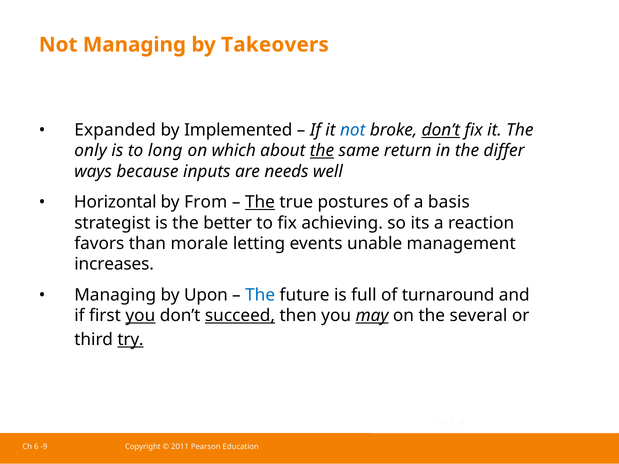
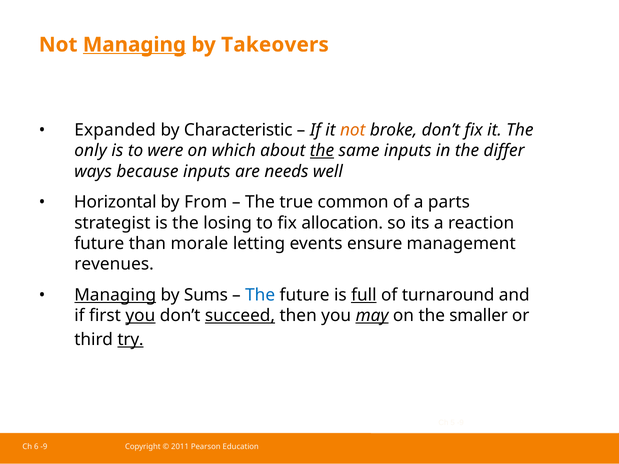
Managing at (134, 45) underline: none -> present
Implemented: Implemented -> Characteristic
not at (353, 130) colour: blue -> orange
don’t at (441, 130) underline: present -> none
long: long -> were
same return: return -> inputs
The at (260, 202) underline: present -> none
postures: postures -> common
basis: basis -> parts
better: better -> losing
achieving: achieving -> allocation
favors at (99, 244): favors -> future
unable: unable -> ensure
increases: increases -> revenues
Managing at (115, 295) underline: none -> present
Upon: Upon -> Sums
full underline: none -> present
several: several -> smaller
